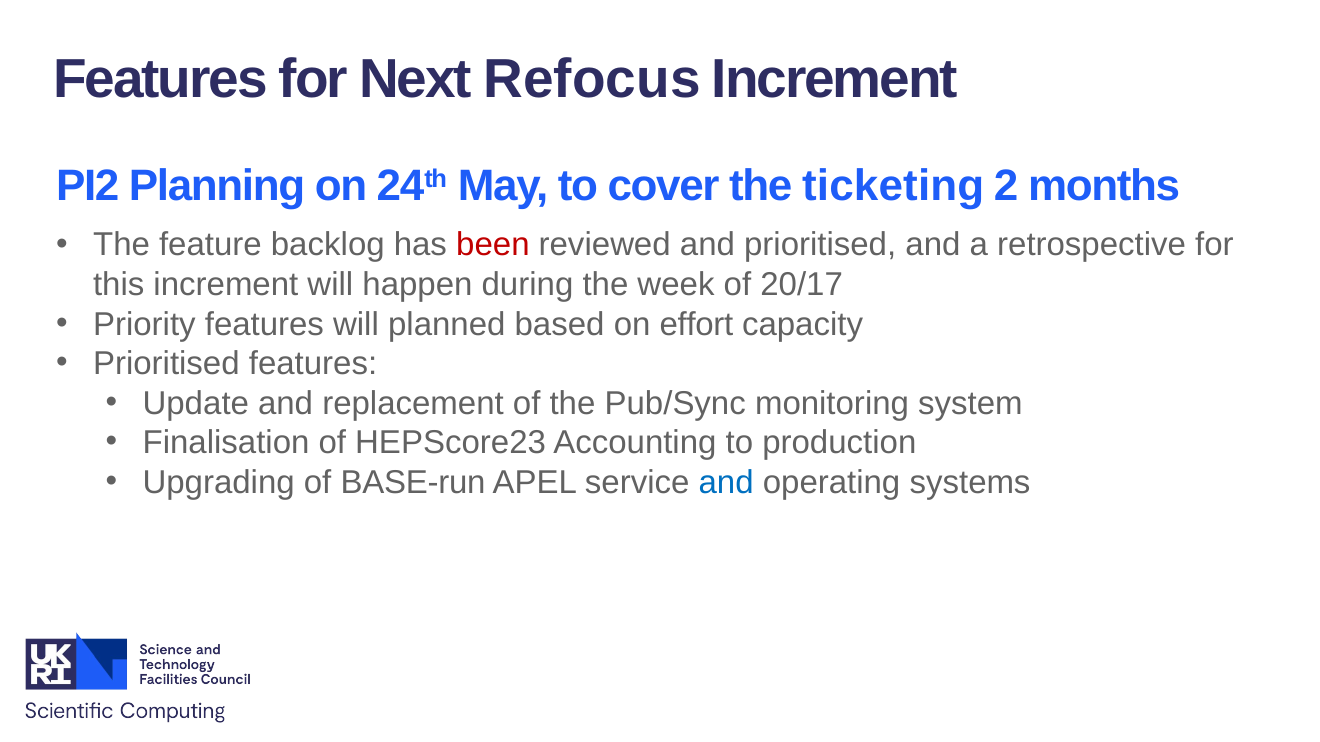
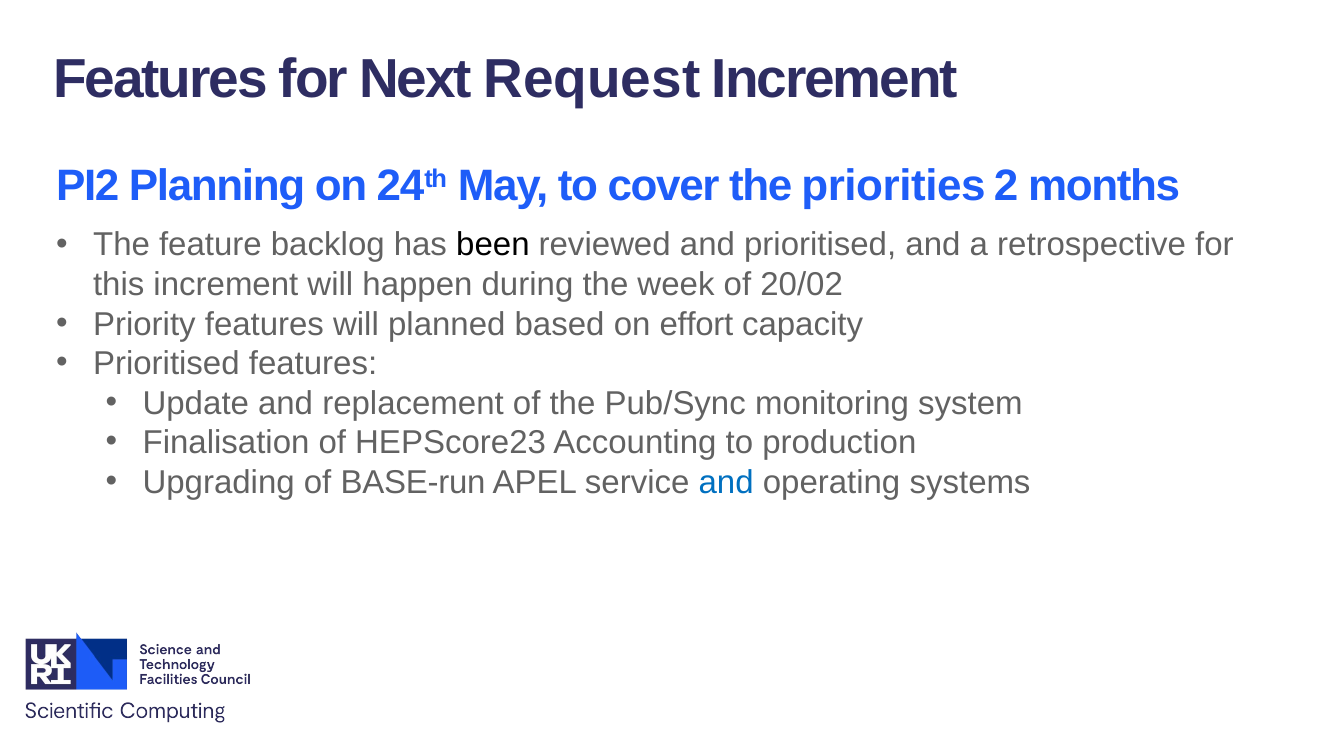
Refocus: Refocus -> Request
ticketing: ticketing -> priorities
been colour: red -> black
20/17: 20/17 -> 20/02
